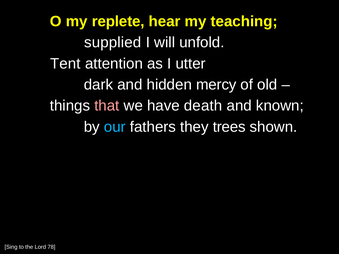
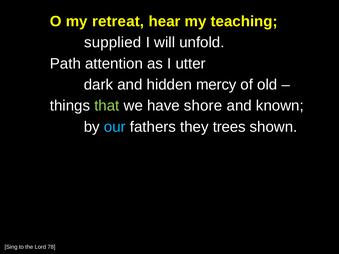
replete: replete -> retreat
Tent: Tent -> Path
that colour: pink -> light green
death: death -> shore
